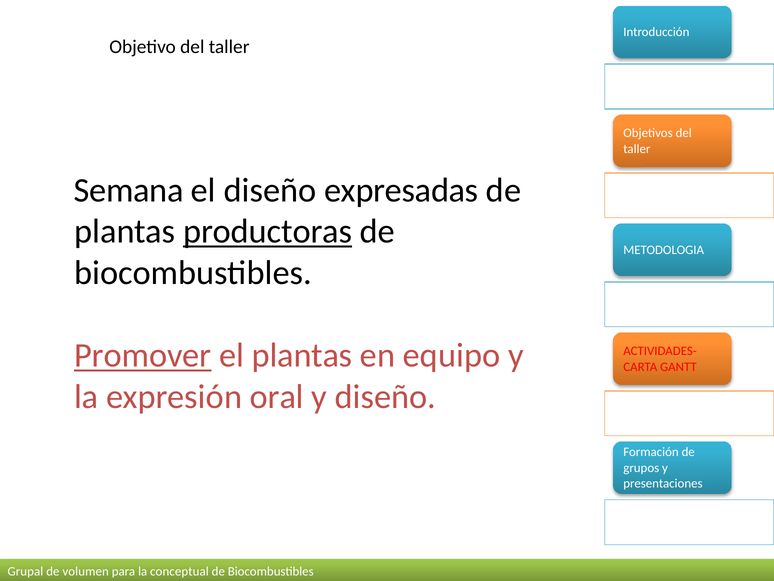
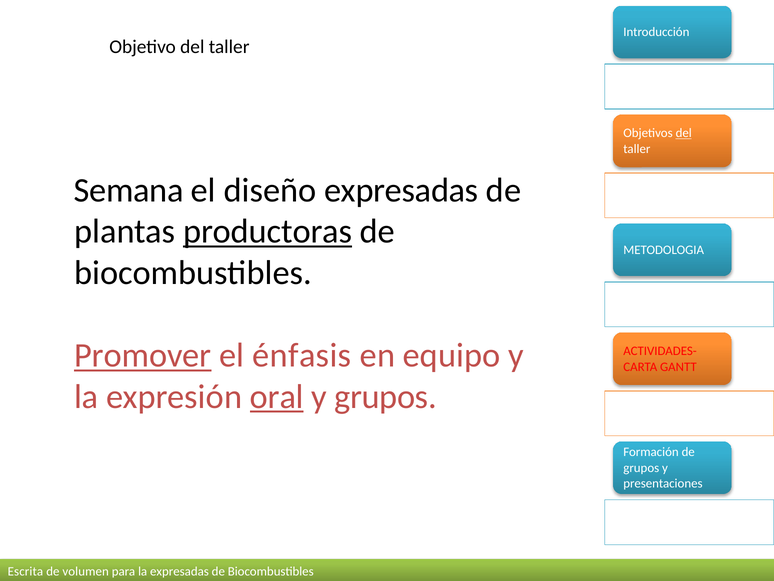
del at (684, 133) underline: none -> present
el plantas: plantas -> énfasis
oral underline: none -> present
y diseño: diseño -> grupos
Grupal: Grupal -> Escrita
la conceptual: conceptual -> expresadas
